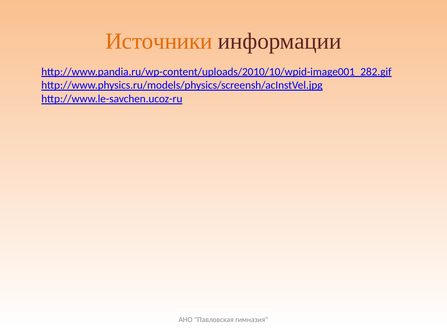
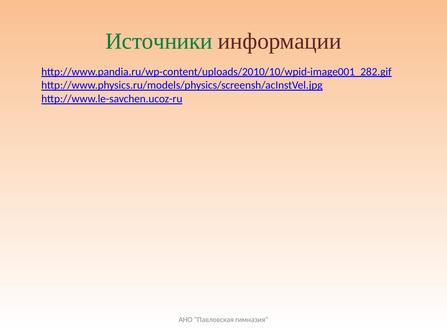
Источники colour: orange -> green
